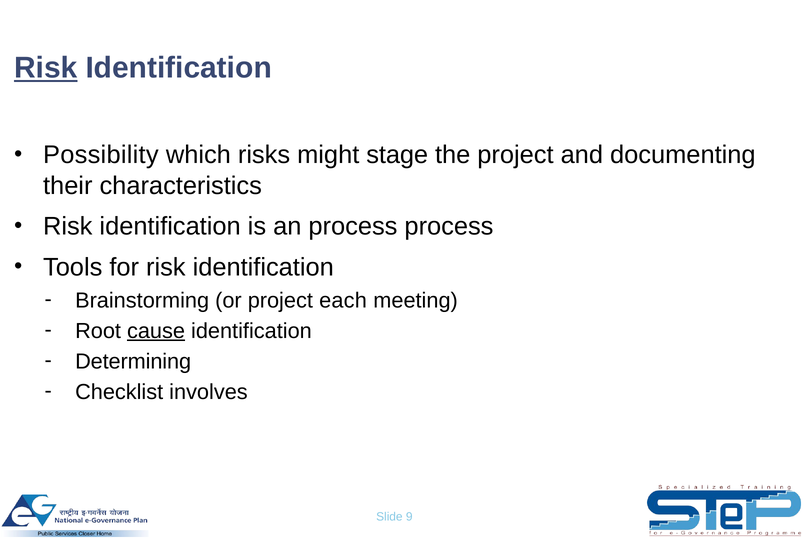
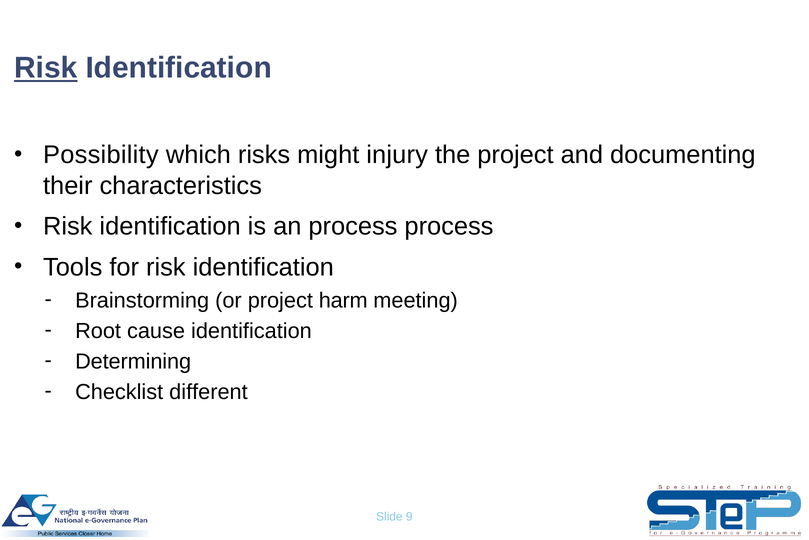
stage: stage -> injury
each: each -> harm
cause underline: present -> none
involves: involves -> different
